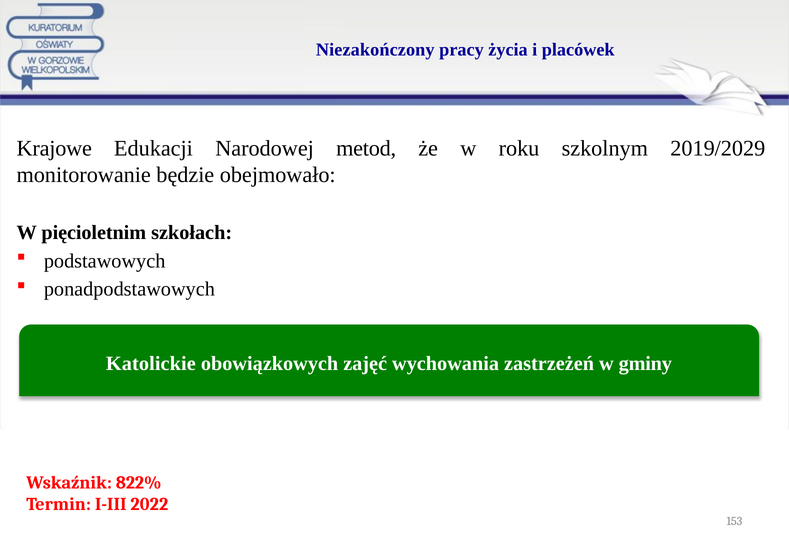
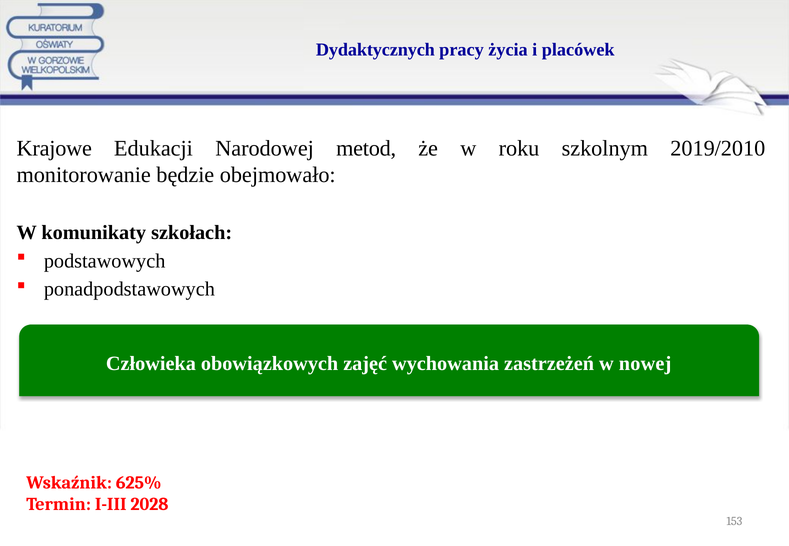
Niezakończony: Niezakończony -> Dydaktycznych
2019/2029: 2019/2029 -> 2019/2010
pięcioletnim: pięcioletnim -> komunikaty
Katolickie: Katolickie -> Człowieka
gminy: gminy -> nowej
822%: 822% -> 625%
2022: 2022 -> 2028
